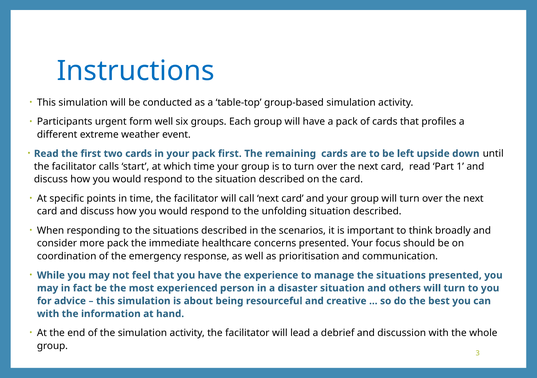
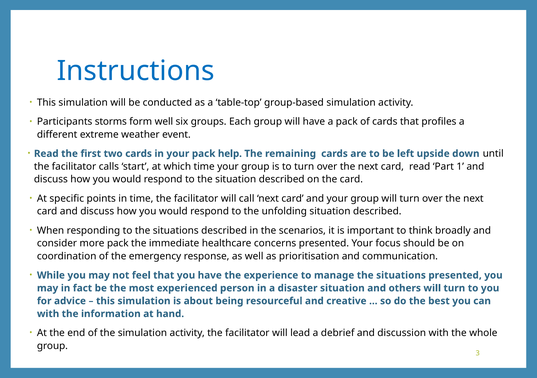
urgent: urgent -> storms
pack first: first -> help
